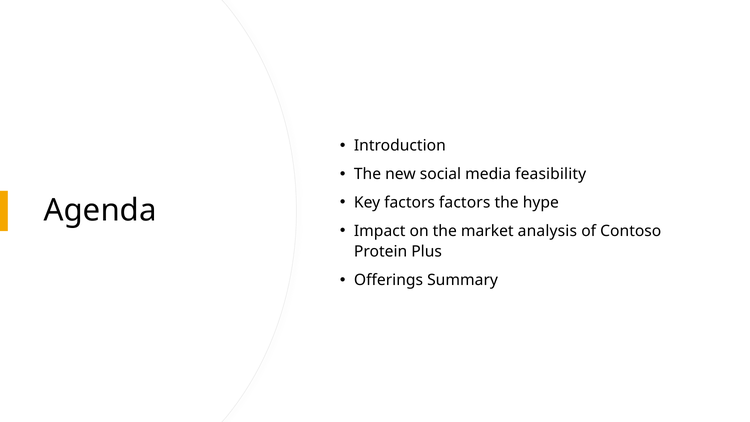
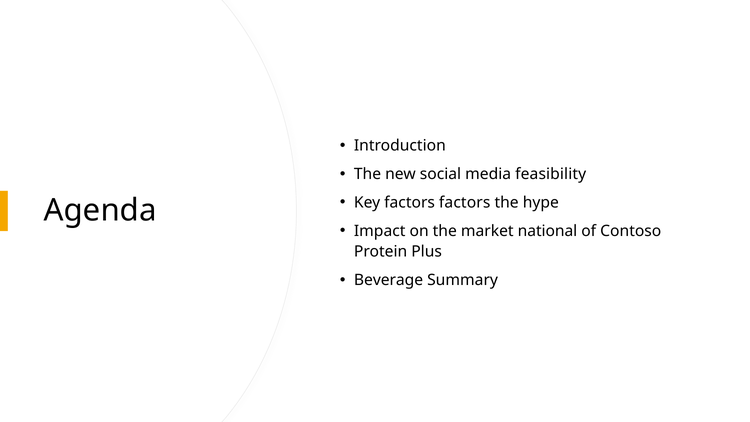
analysis: analysis -> national
Offerings: Offerings -> Beverage
